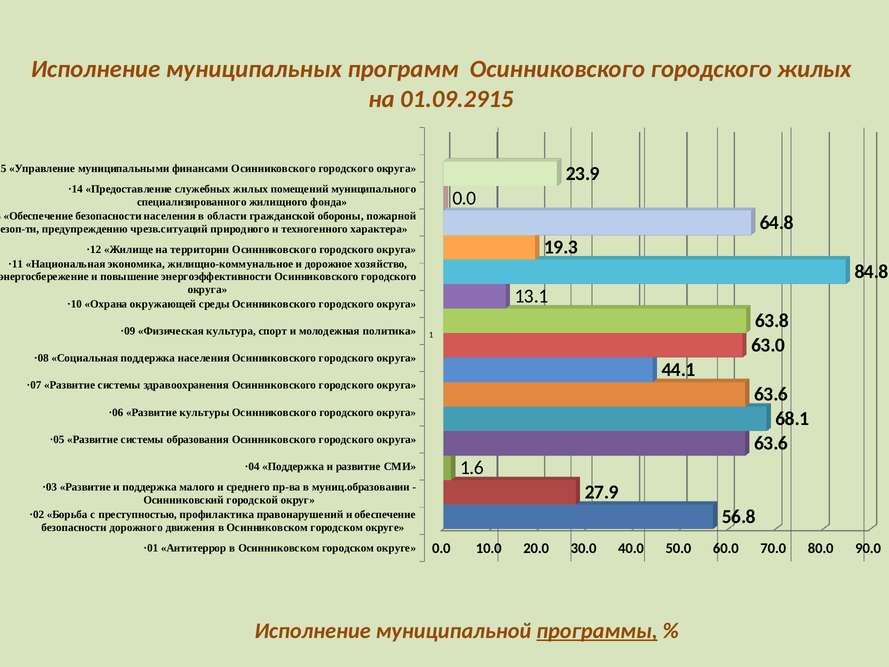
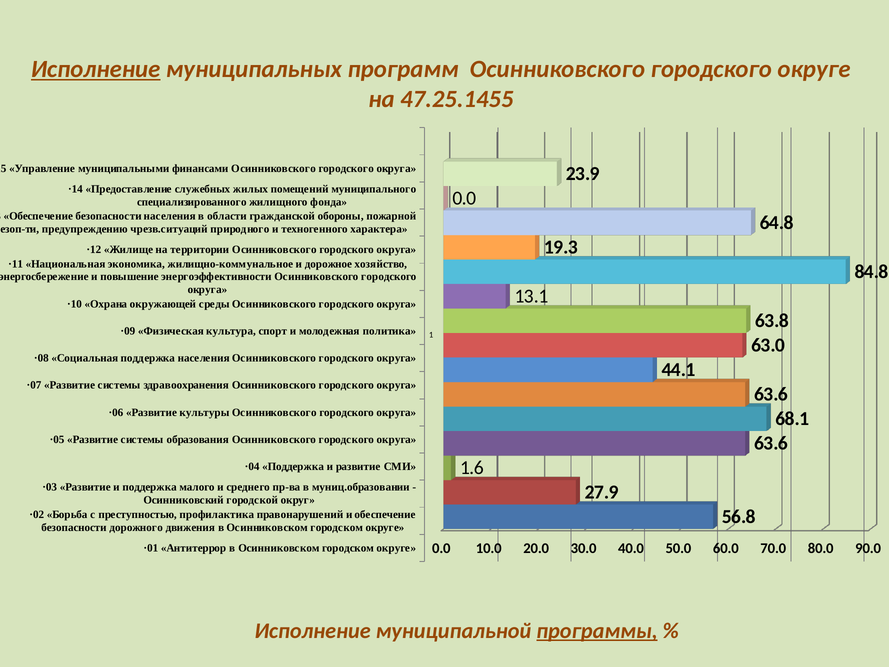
Исполнение at (96, 69) underline: none -> present
городского жилых: жилых -> округе
01.09.2915: 01.09.2915 -> 47.25.1455
